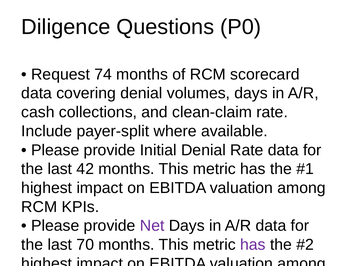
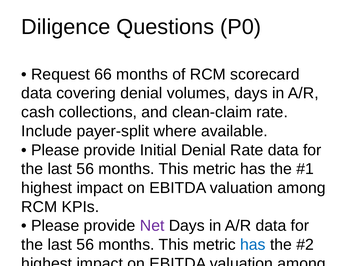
74: 74 -> 66
42 at (85, 169): 42 -> 56
70 at (85, 245): 70 -> 56
has at (253, 245) colour: purple -> blue
